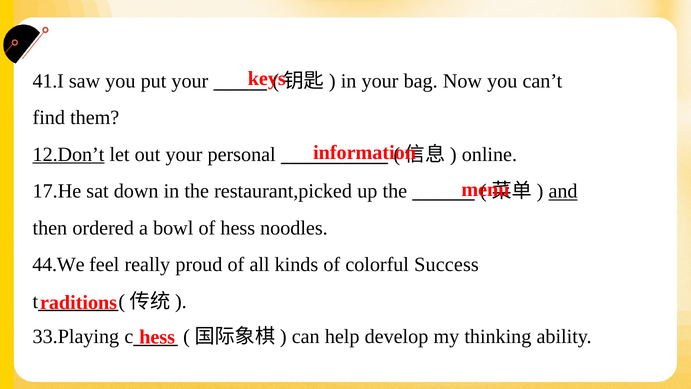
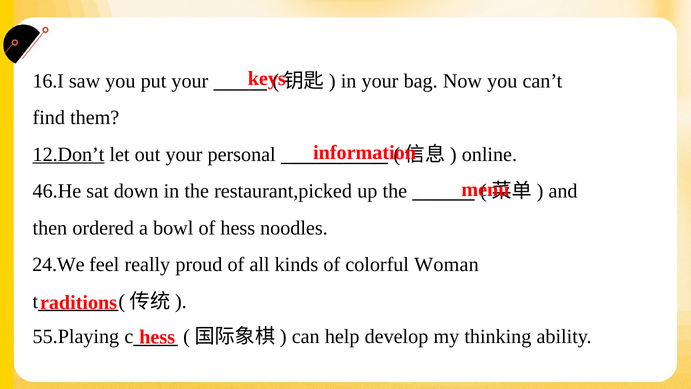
41.I: 41.I -> 16.I
17.He: 17.He -> 46.He
and underline: present -> none
44.We: 44.We -> 24.We
Success: Success -> Woman
33.Playing: 33.Playing -> 55.Playing
